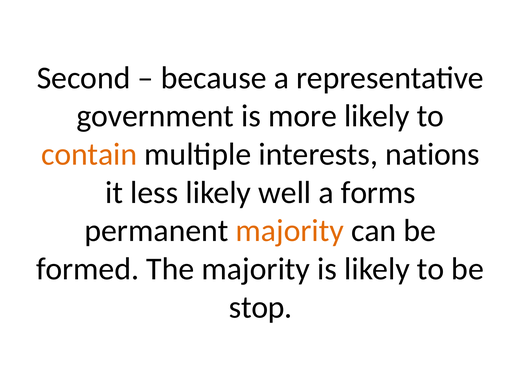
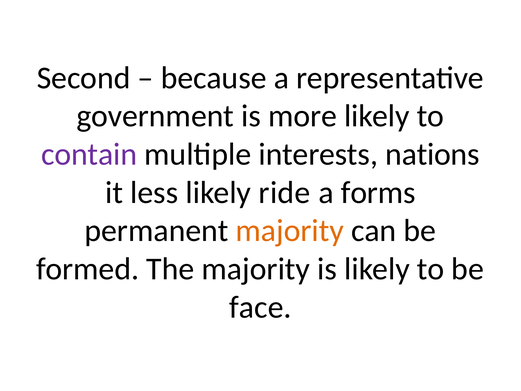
contain colour: orange -> purple
well: well -> ride
stop: stop -> face
